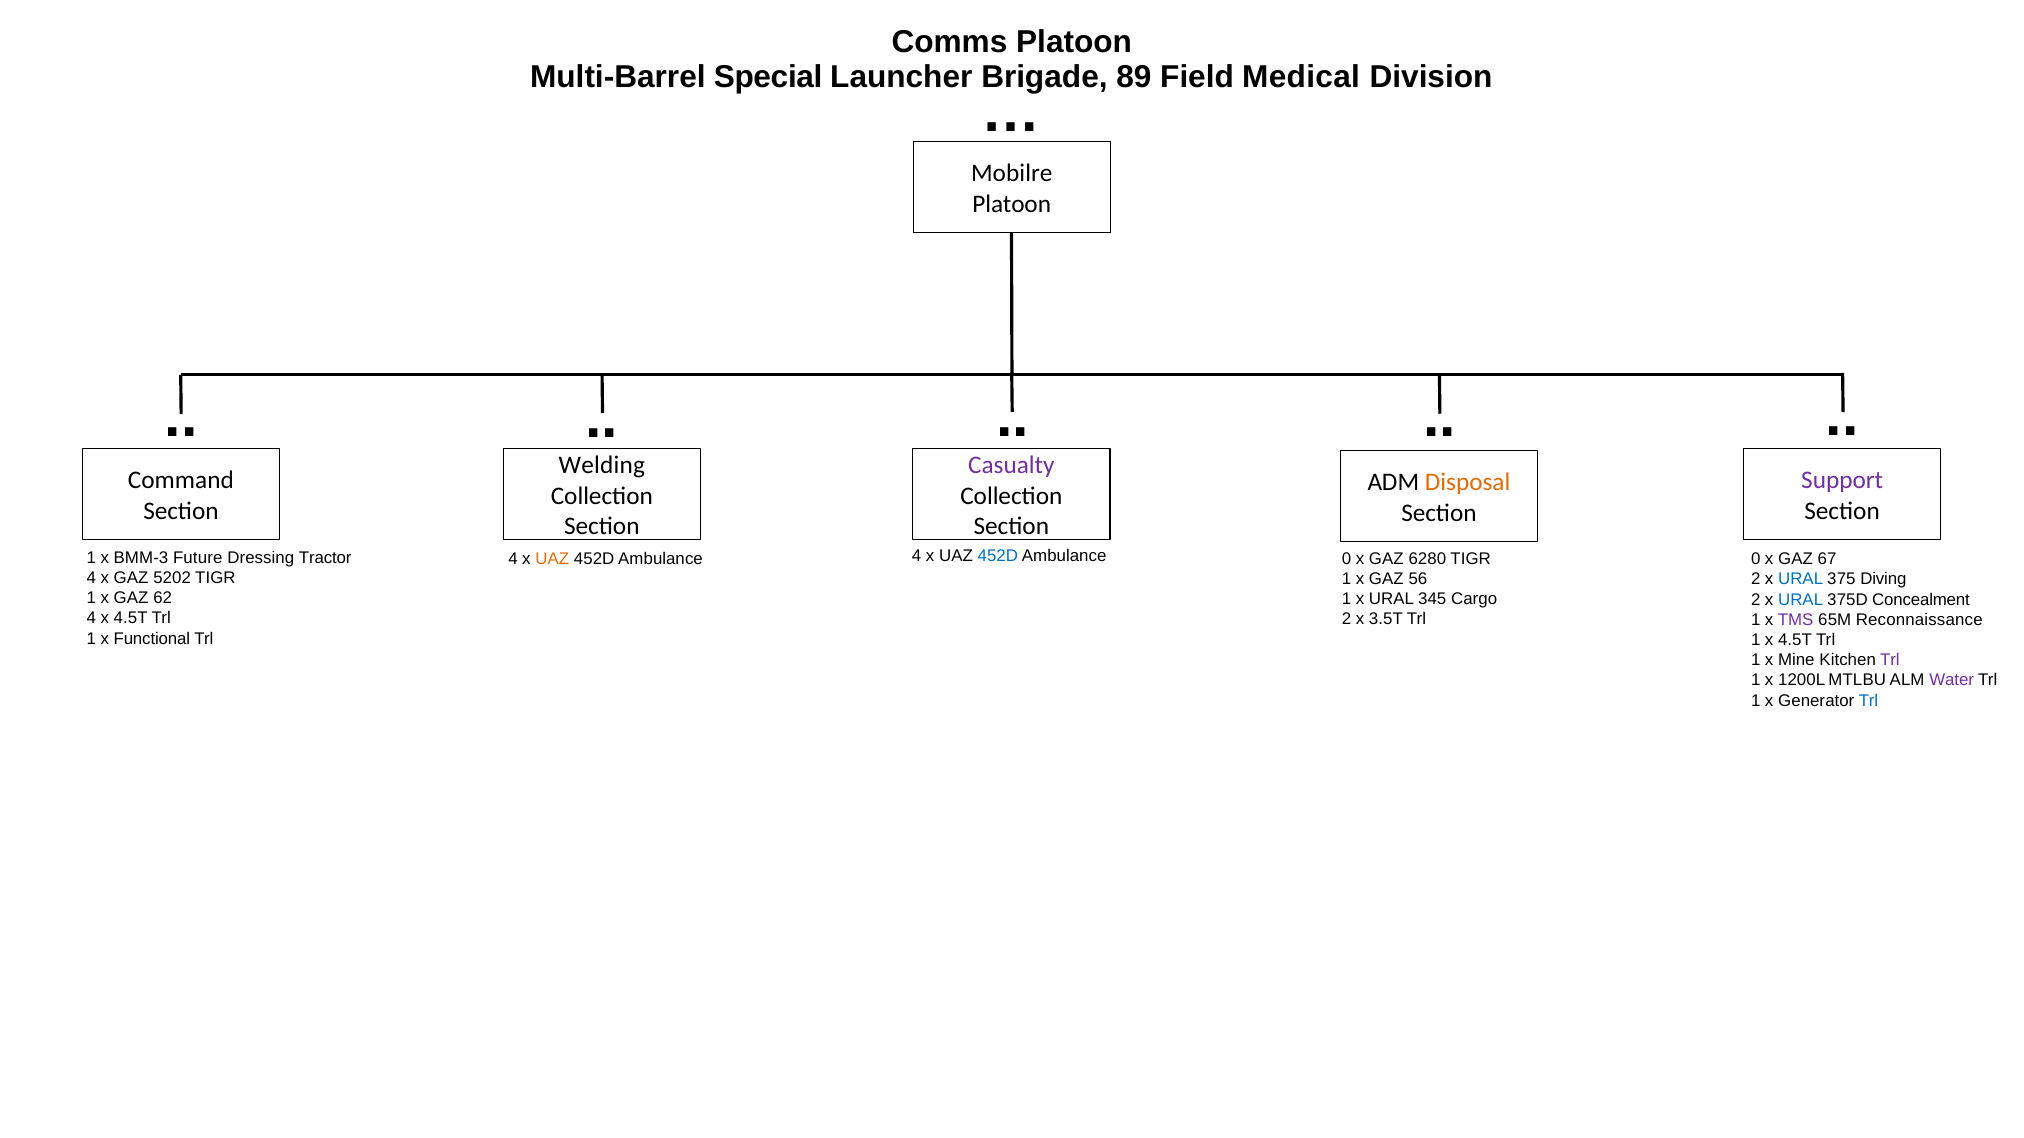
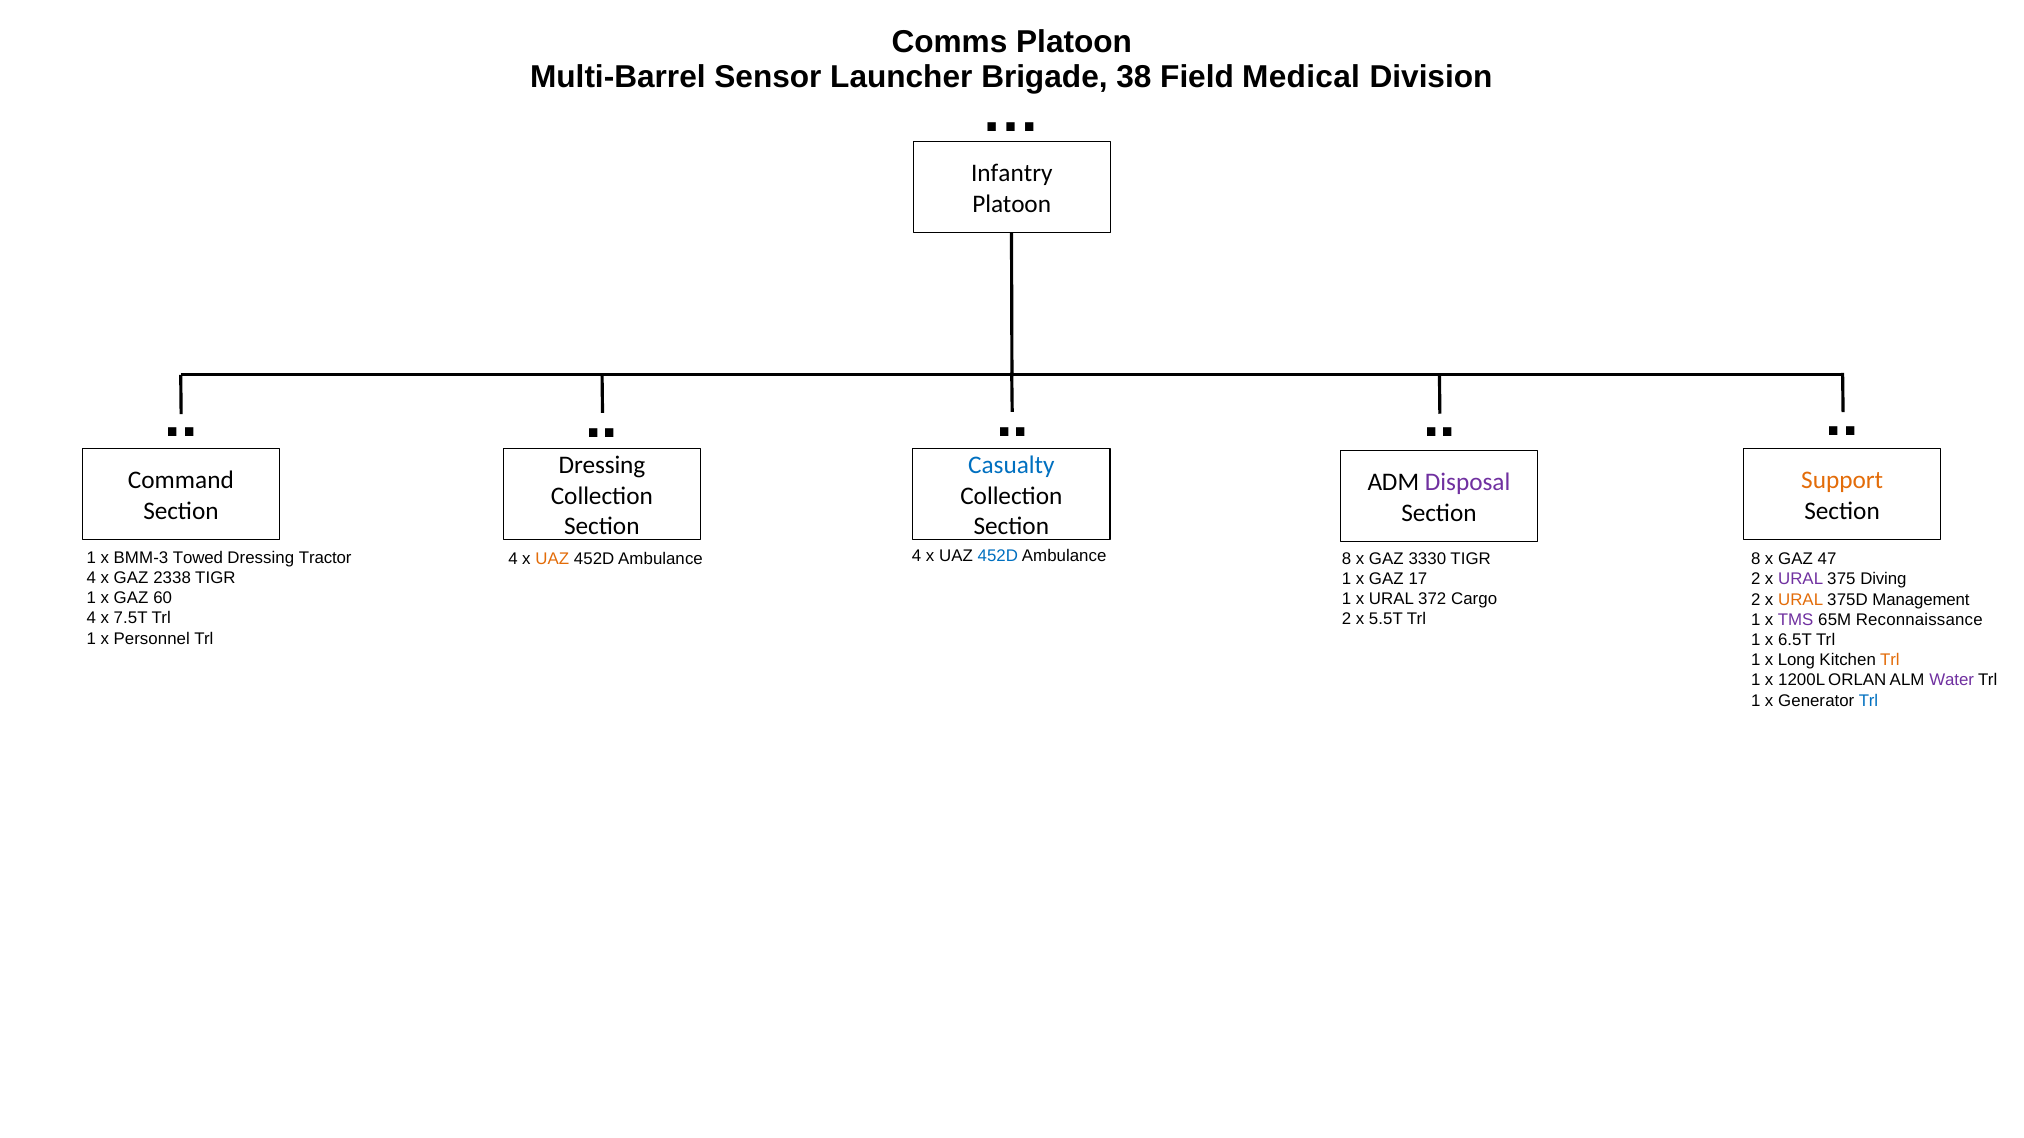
Special: Special -> Sensor
89: 89 -> 38
Mobilre: Mobilre -> Infantry
Casualty colour: purple -> blue
Welding at (602, 466): Welding -> Dressing
Support colour: purple -> orange
Disposal colour: orange -> purple
0 at (1347, 559): 0 -> 8
6280: 6280 -> 3330
Future: Future -> Towed
0 at (1756, 559): 0 -> 8
67: 67 -> 47
5202: 5202 -> 2338
56: 56 -> 17
URAL at (1801, 580) colour: blue -> purple
62: 62 -> 60
345: 345 -> 372
URAL at (1801, 600) colour: blue -> orange
Concealment: Concealment -> Management
4 x 4.5T: 4.5T -> 7.5T
3.5T: 3.5T -> 5.5T
Functional: Functional -> Personnel
1 x 4.5T: 4.5T -> 6.5T
Mine: Mine -> Long
Trl at (1890, 660) colour: purple -> orange
MTLBU: MTLBU -> ORLAN
